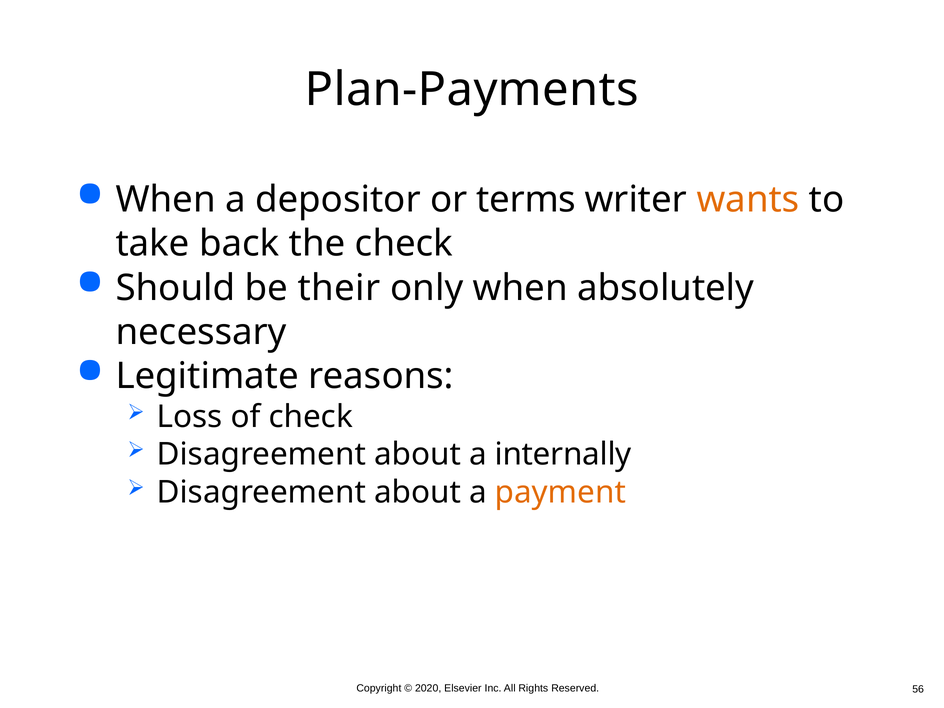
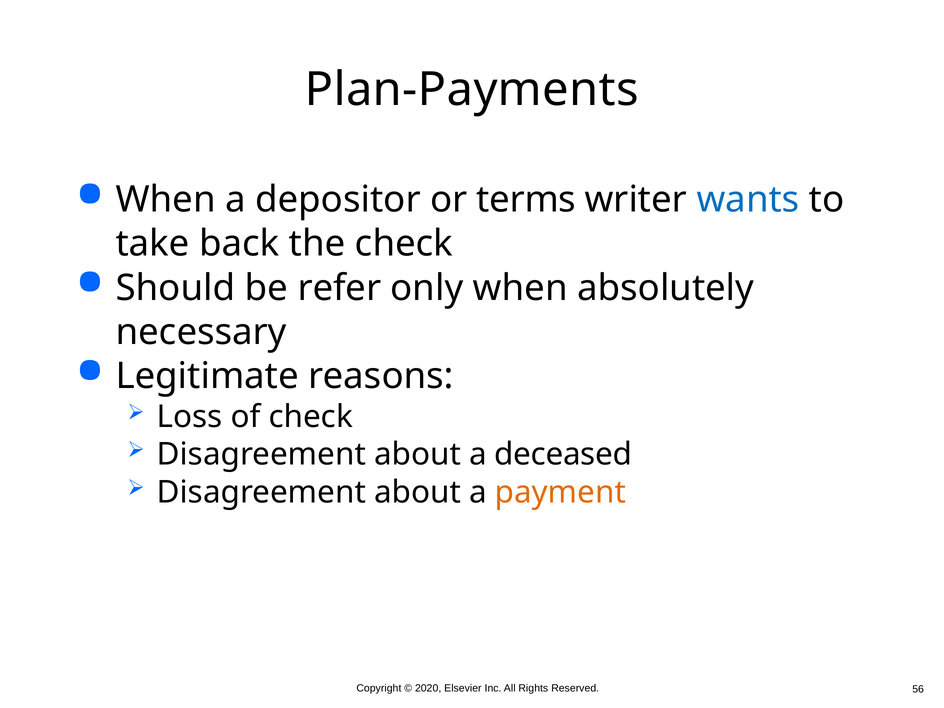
wants colour: orange -> blue
their: their -> refer
internally: internally -> deceased
